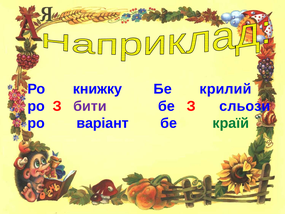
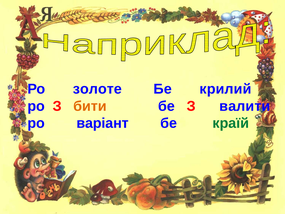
книжку: книжку -> золоте
бити colour: purple -> orange
сльози: сльози -> валити
